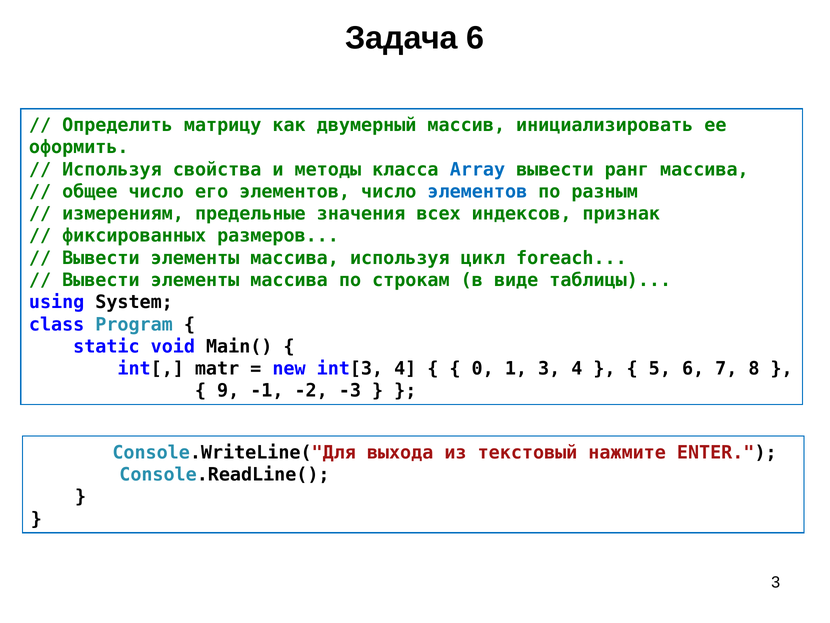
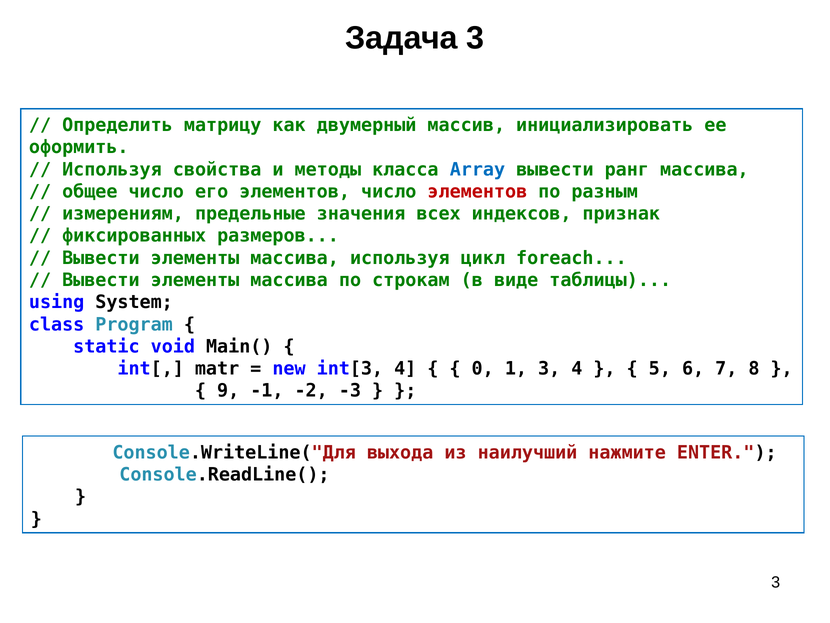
Задача 6: 6 -> 3
элементов at (477, 191) colour: blue -> red
текстовый: текстовый -> наилучший
